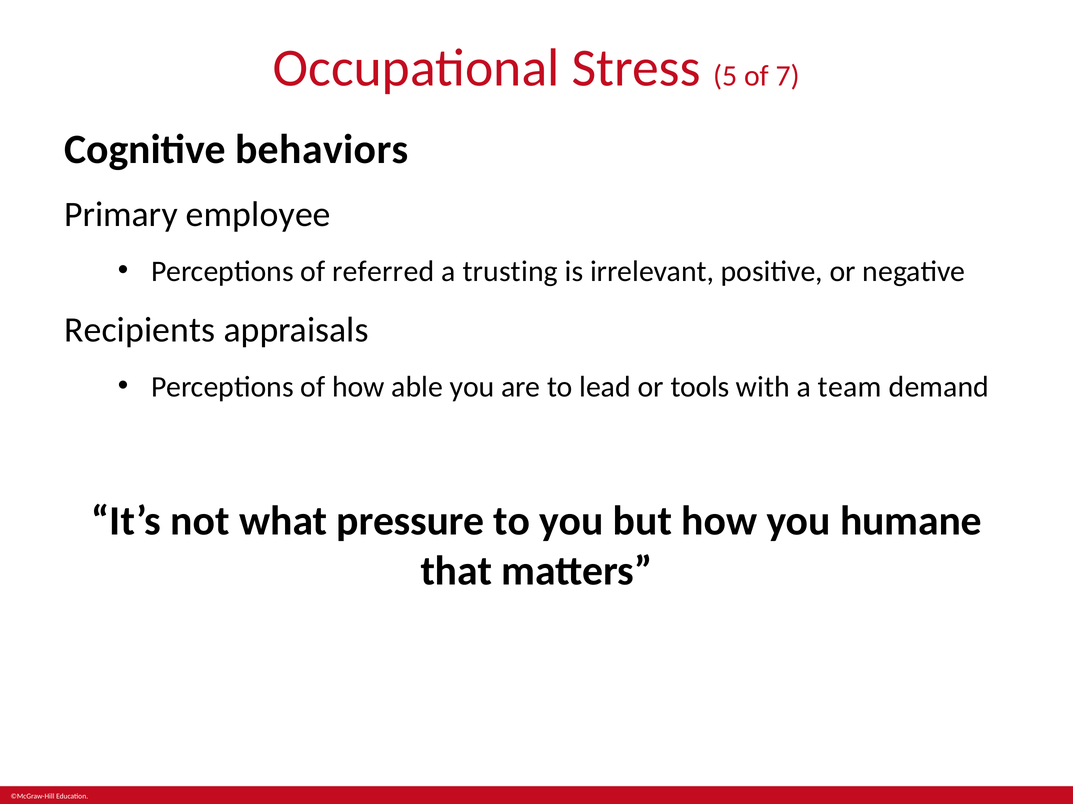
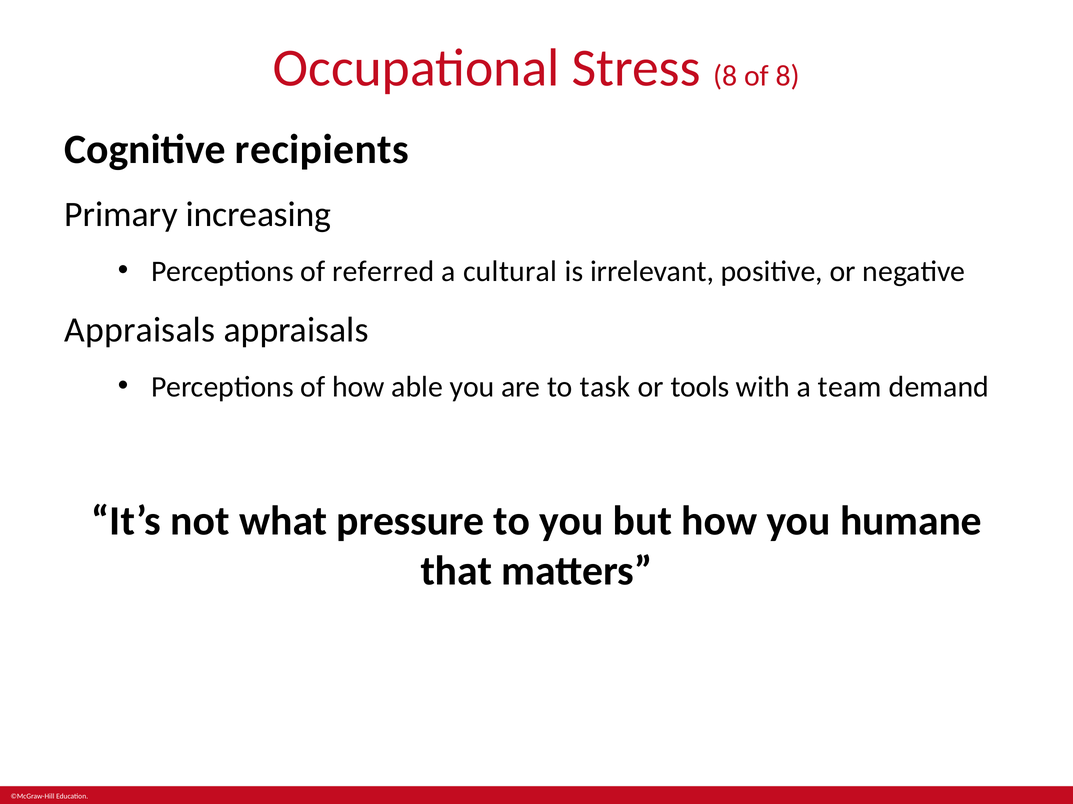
Stress 5: 5 -> 8
of 7: 7 -> 8
behaviors: behaviors -> recipients
employee: employee -> increasing
trusting: trusting -> cultural
Recipients at (140, 330): Recipients -> Appraisals
lead: lead -> task
